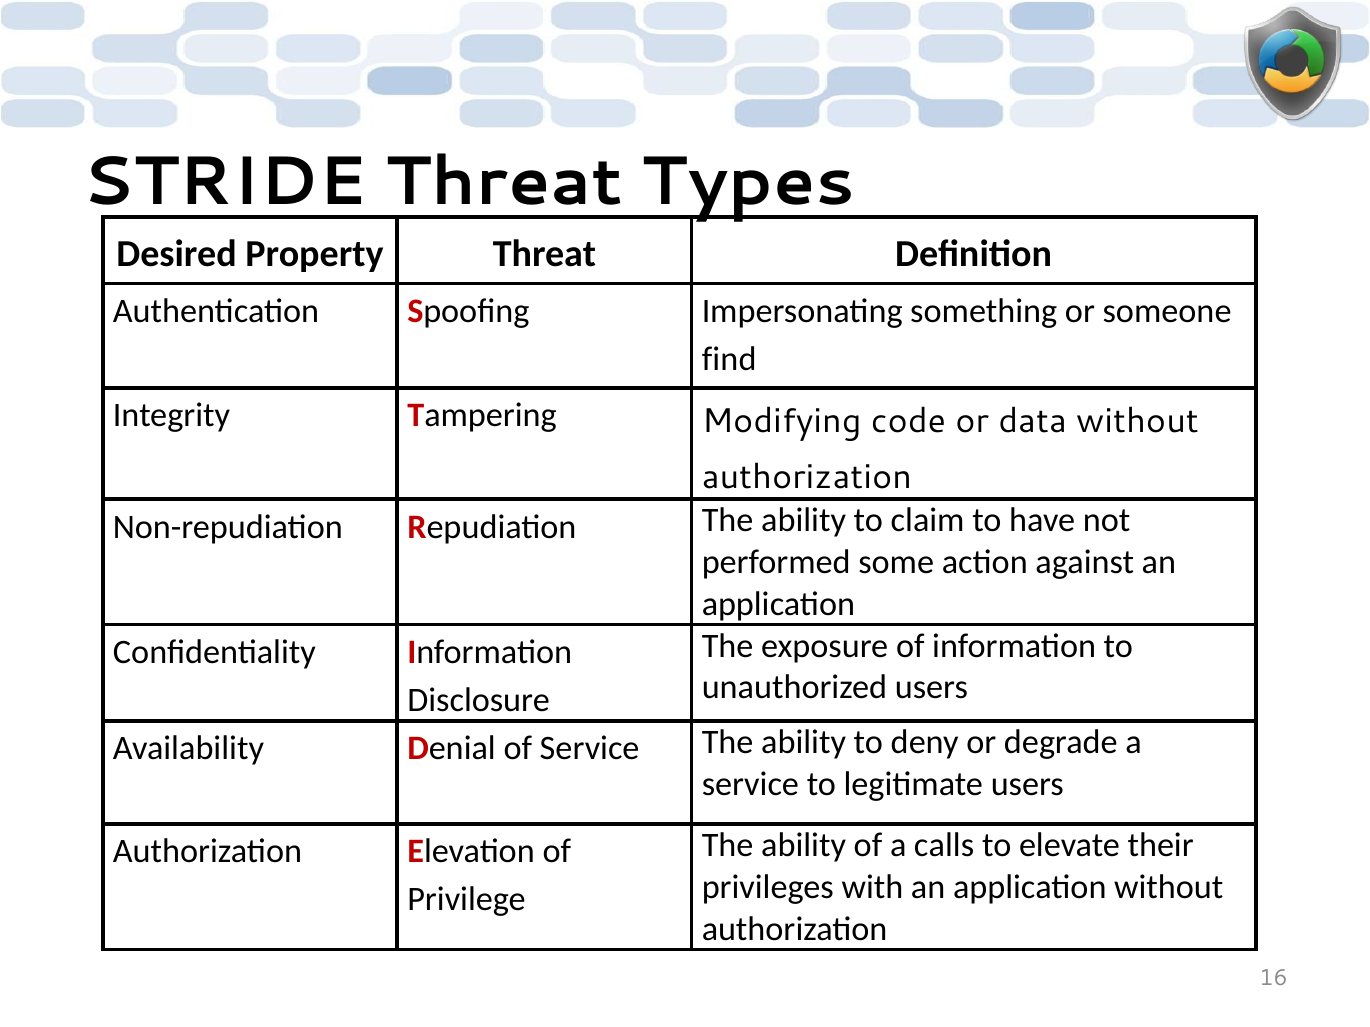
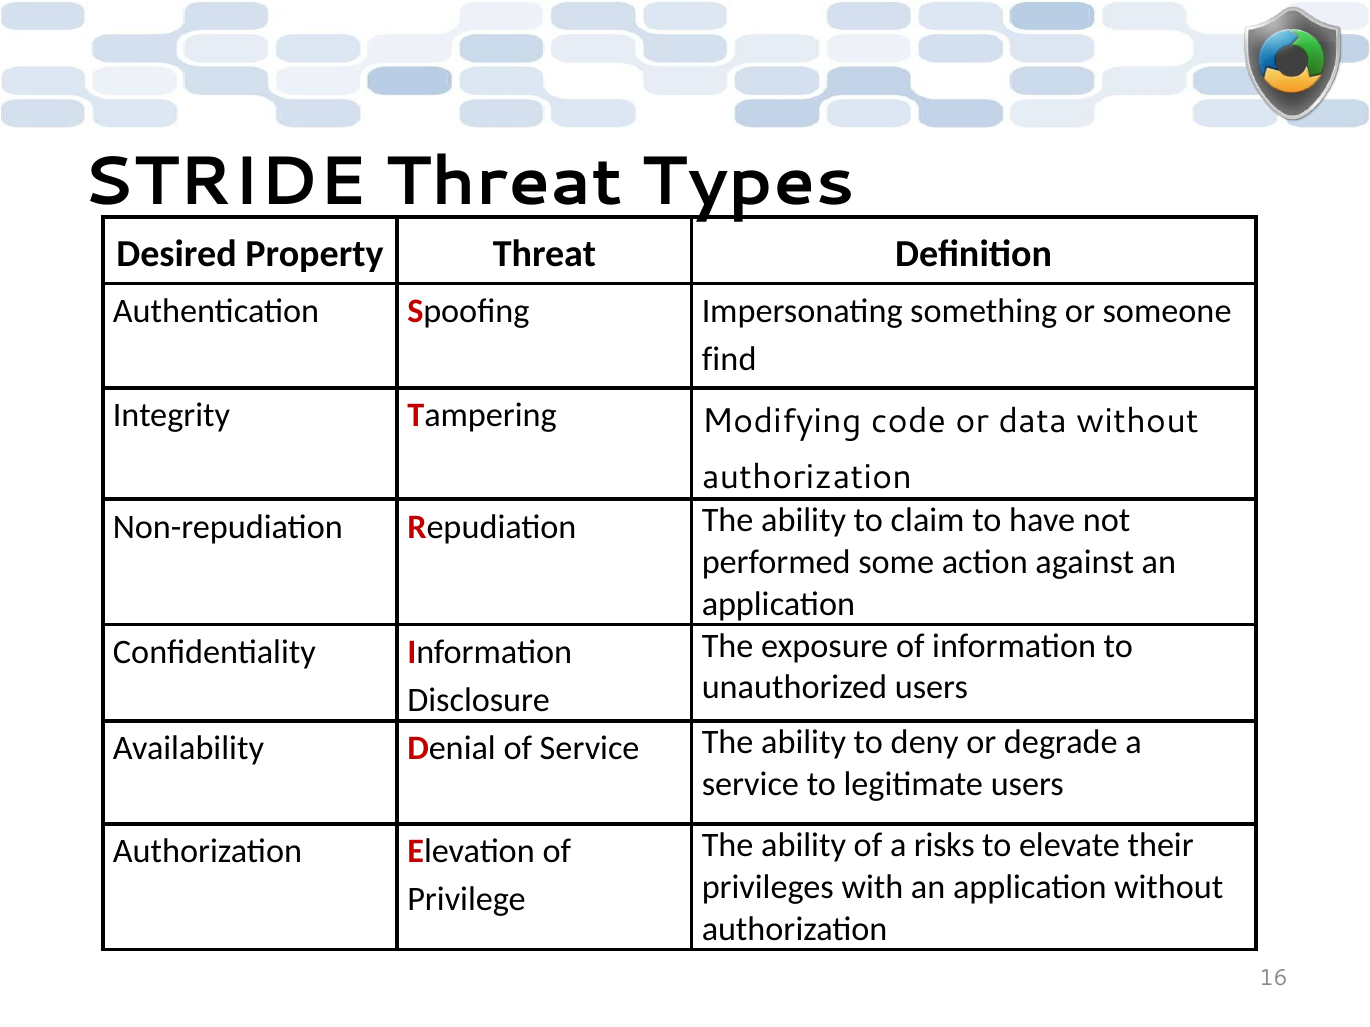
calls: calls -> risks
